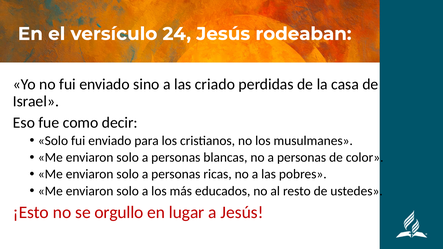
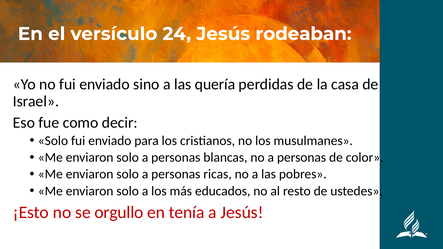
criado: criado -> quería
lugar: lugar -> tenía
